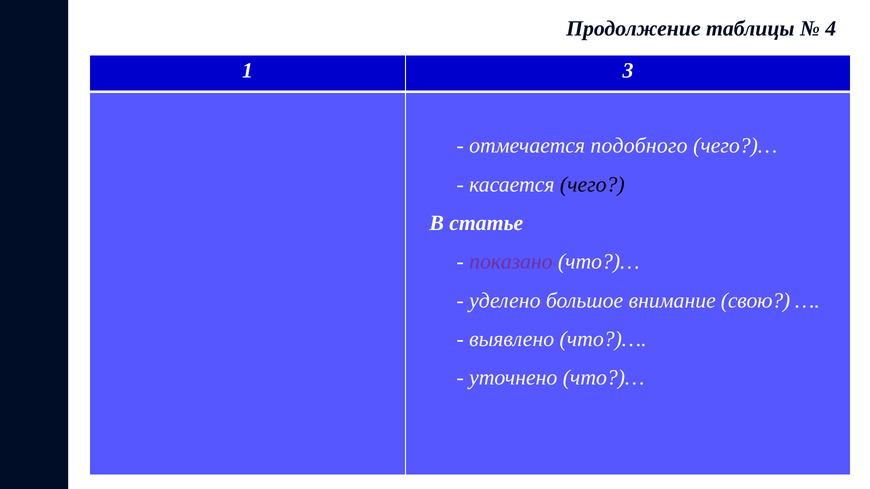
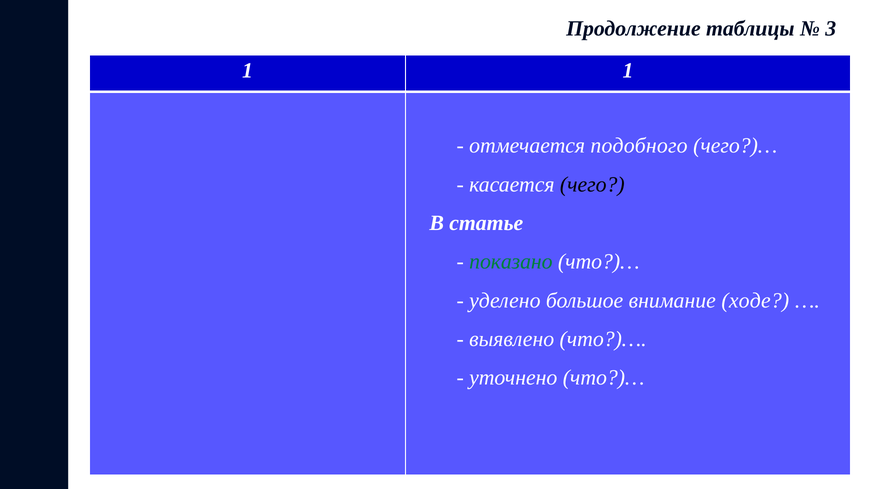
4: 4 -> 3
1 3: 3 -> 1
показано colour: purple -> green
свою: свою -> ходе
